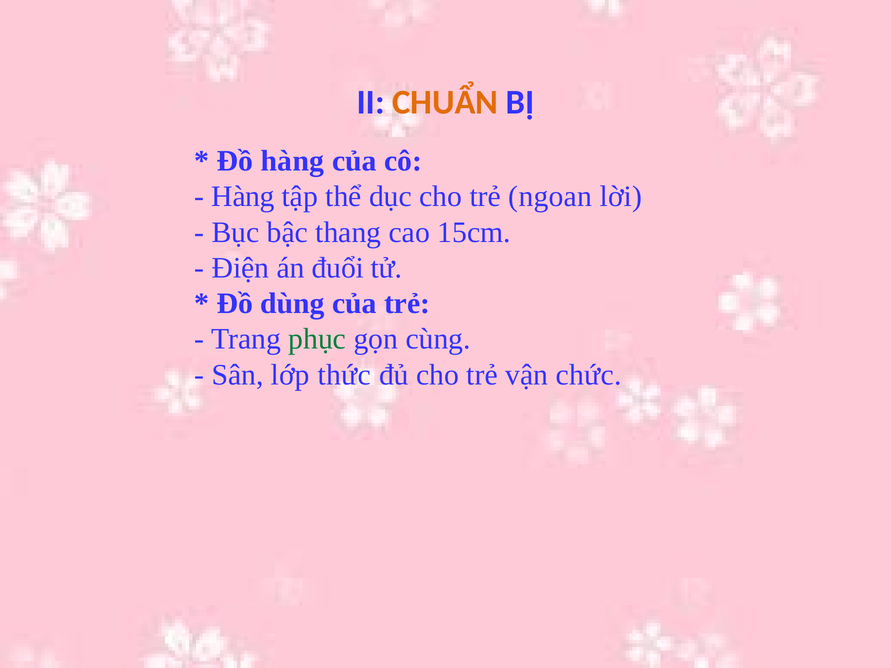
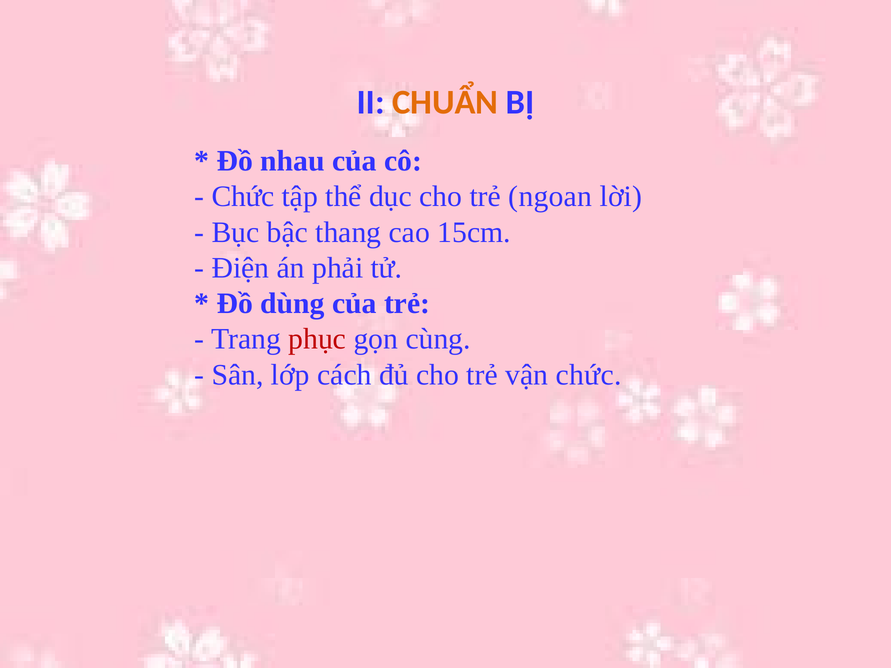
Đồ hàng: hàng -> nhau
Hàng at (243, 197): Hàng -> Chức
đuổi: đuổi -> phải
phục colour: green -> red
thức: thức -> cách
